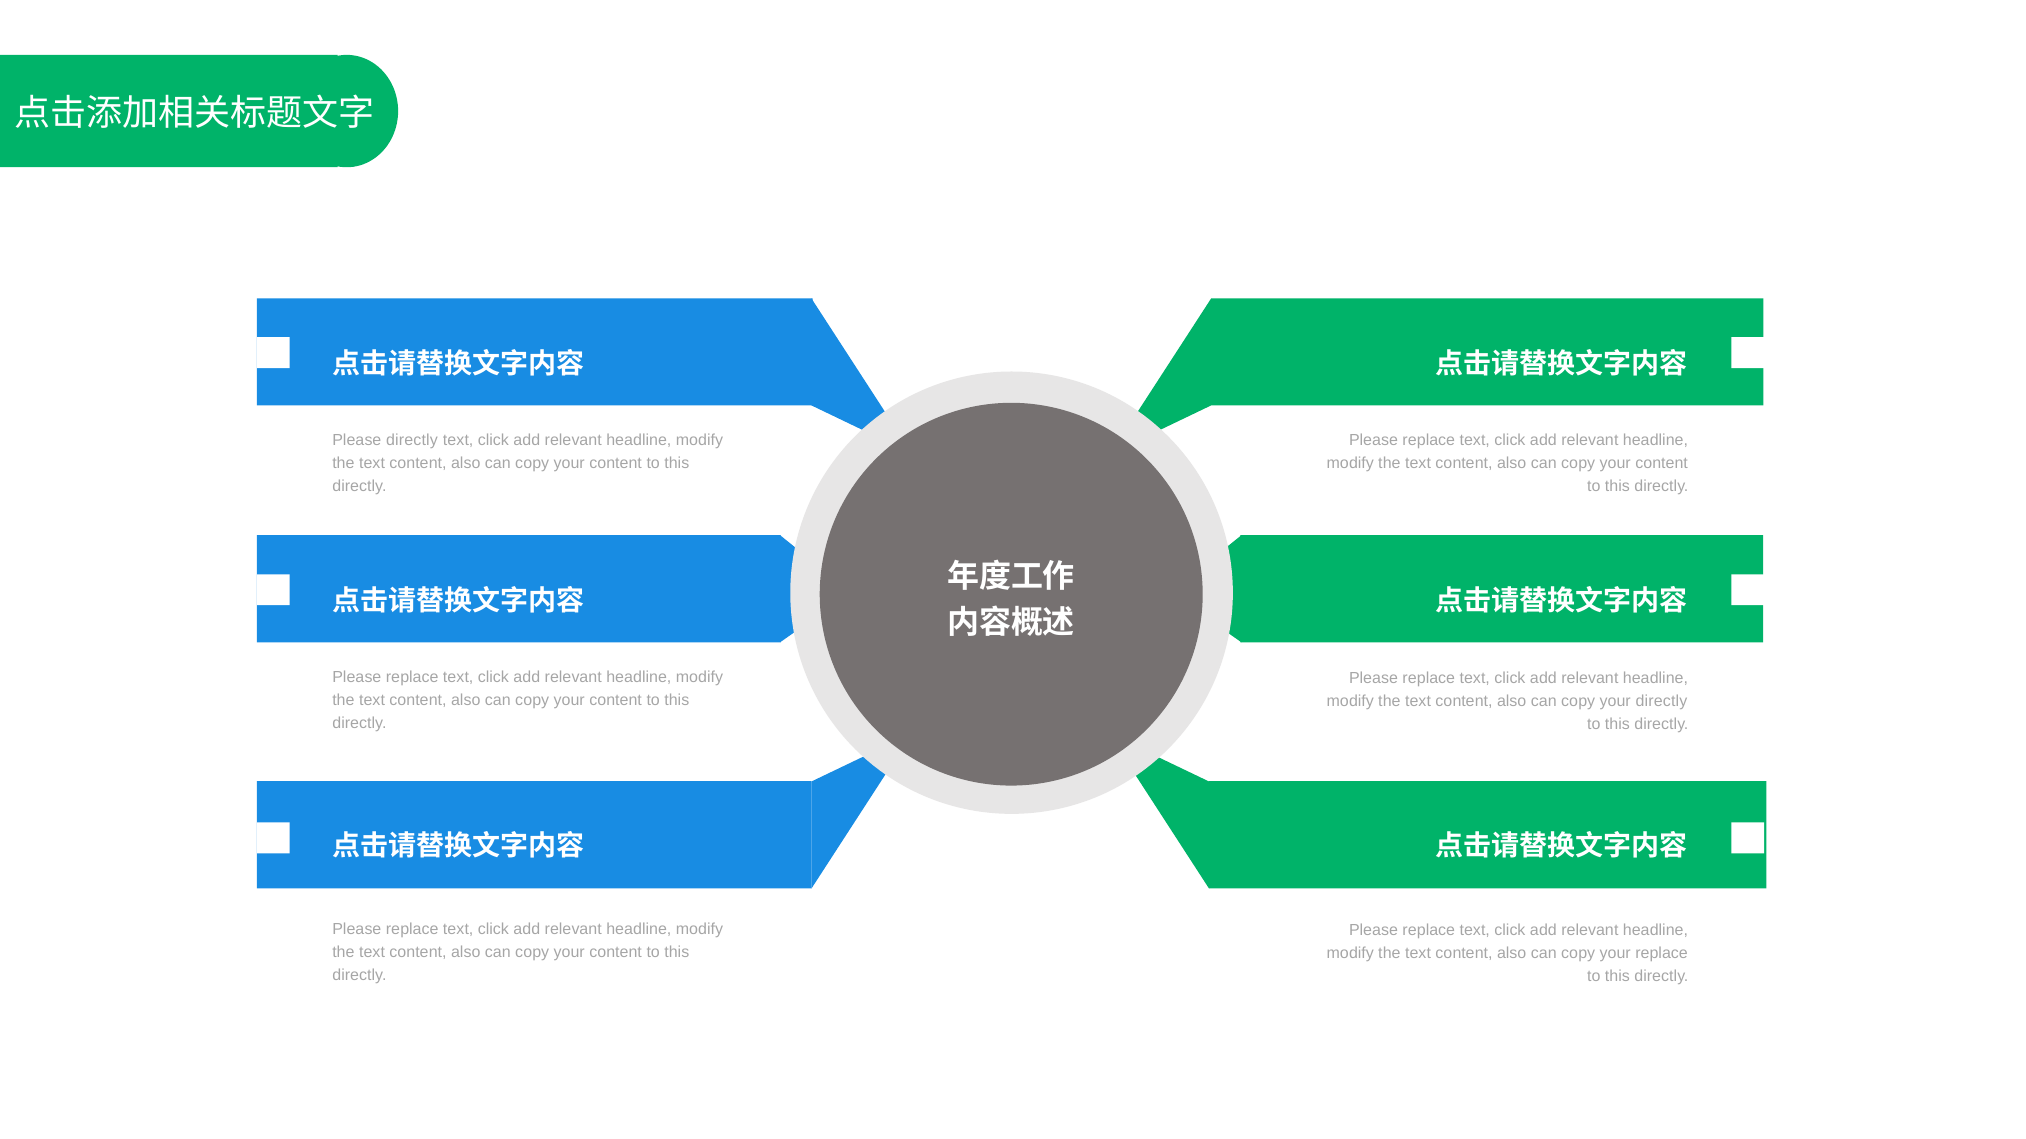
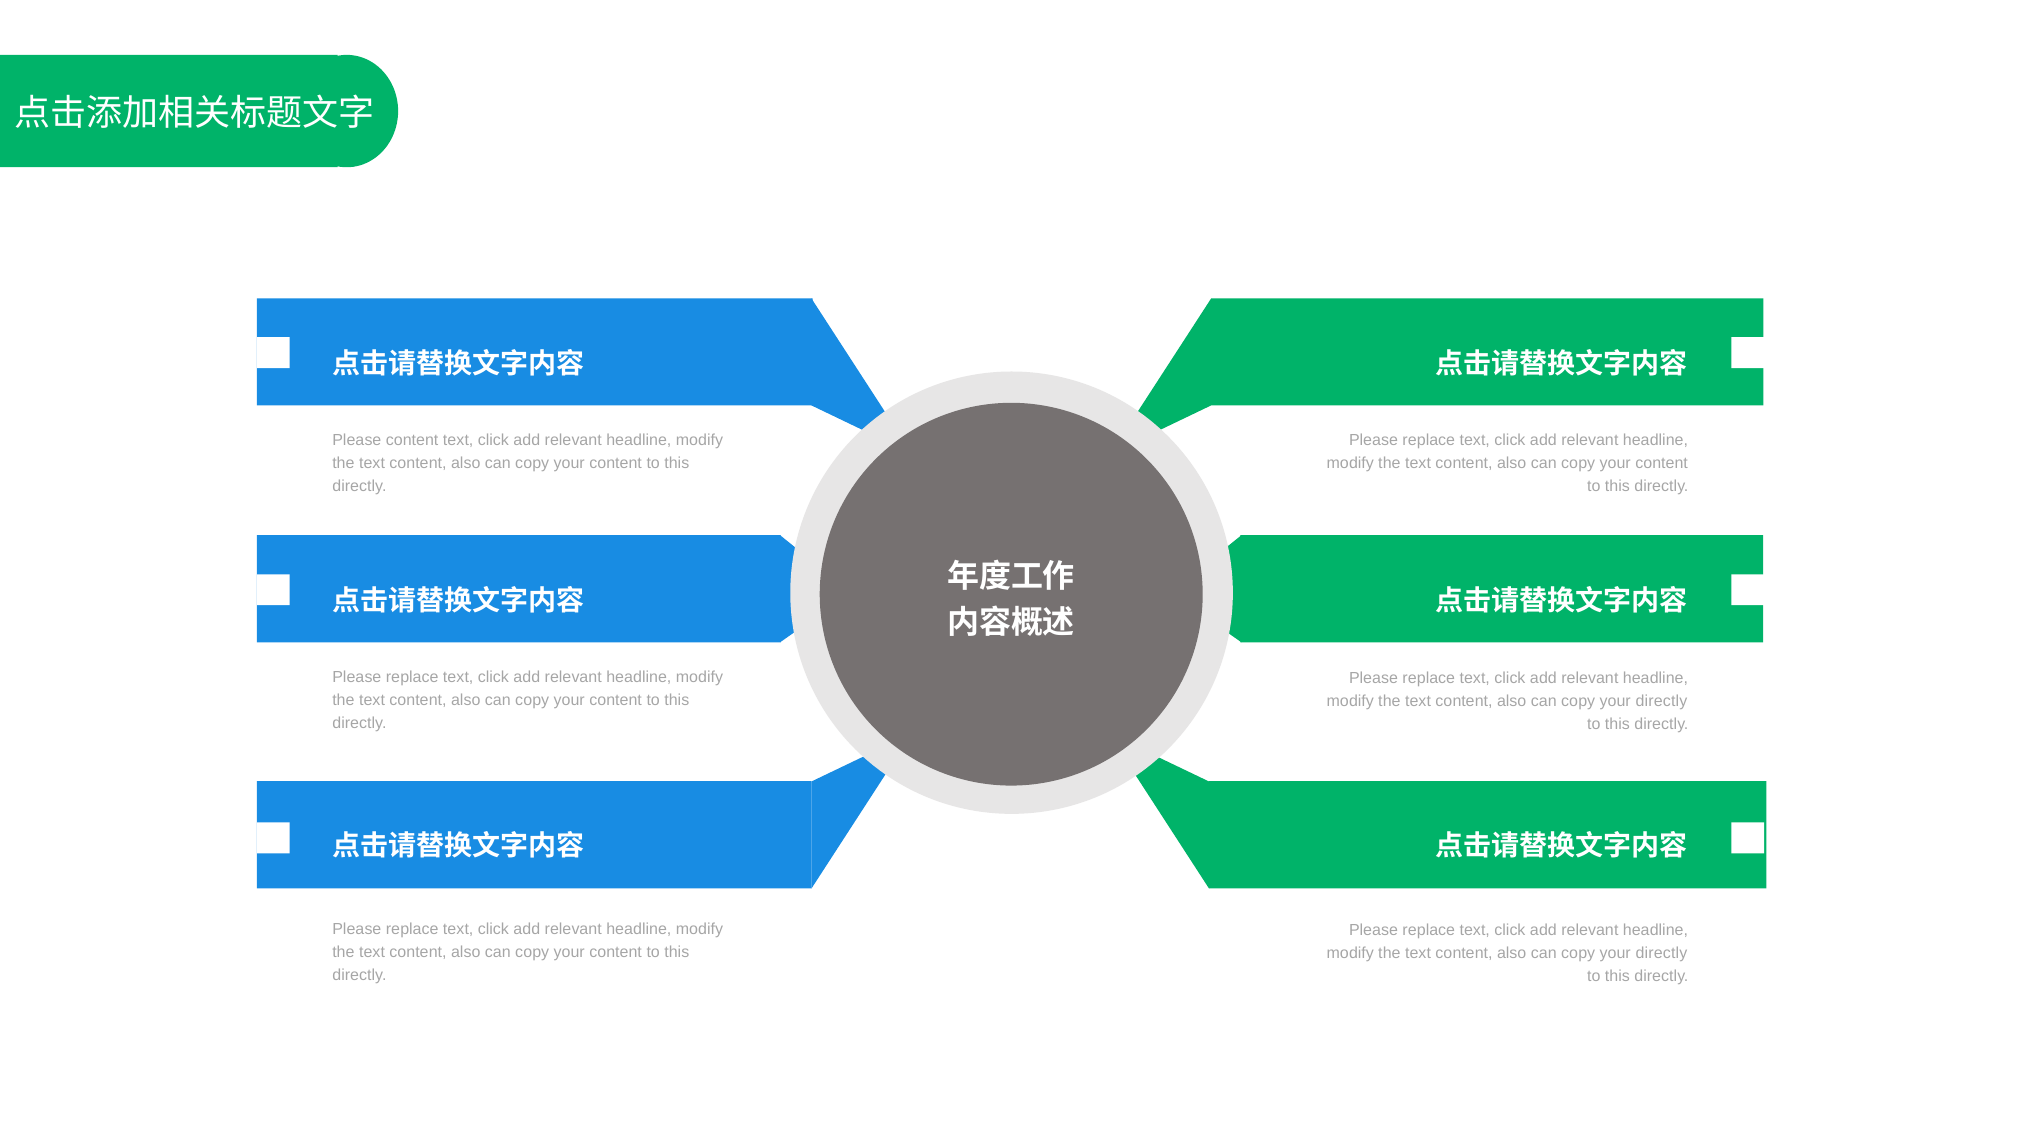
Please directly: directly -> content
replace at (1662, 953): replace -> directly
